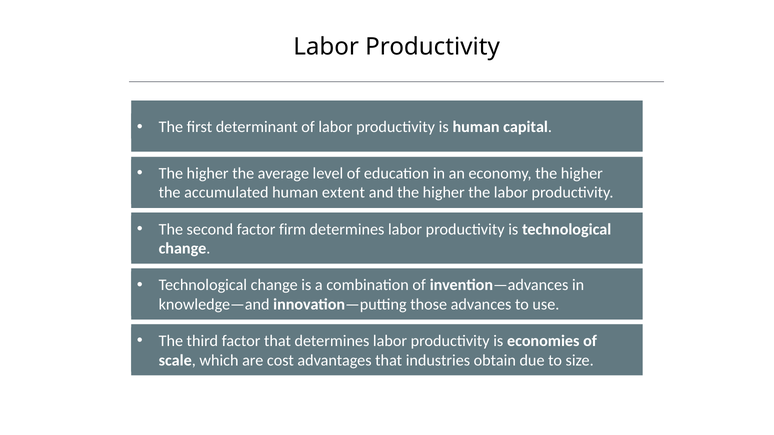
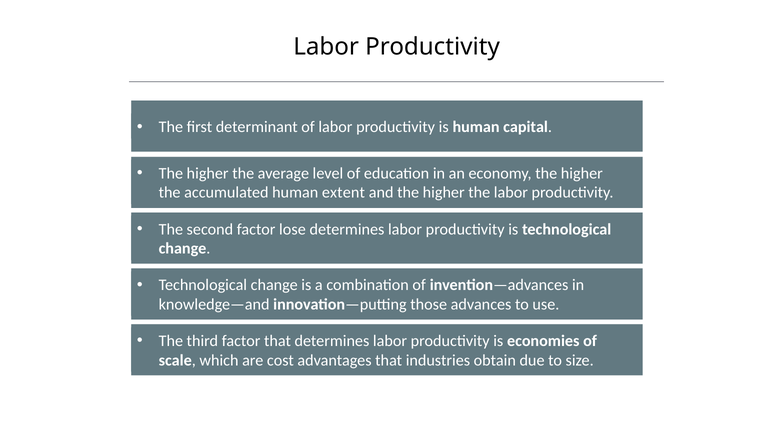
firm: firm -> lose
